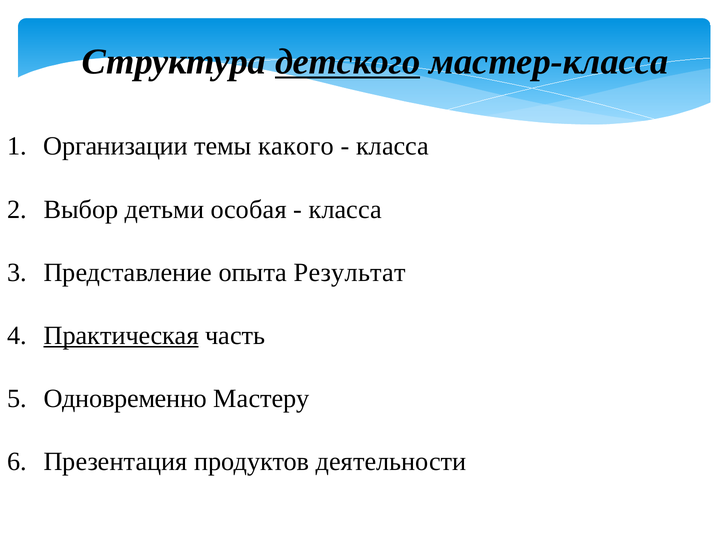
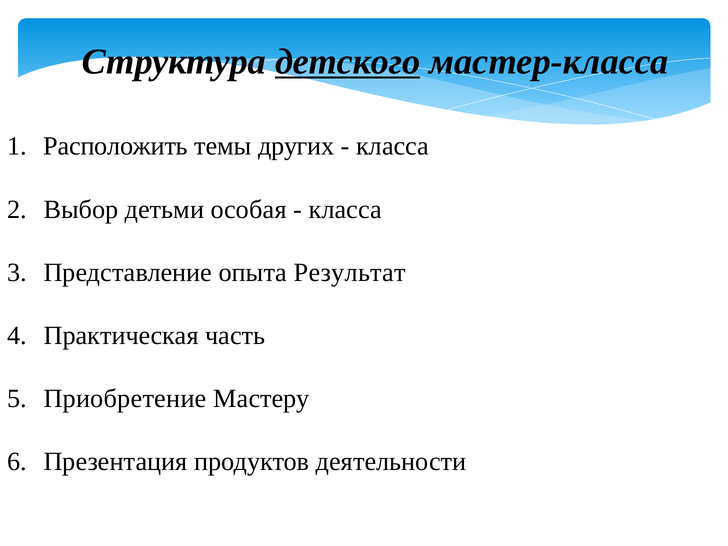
Организации: Организации -> Расположить
какого: какого -> других
Практическая underline: present -> none
Одновременно: Одновременно -> Приобретение
